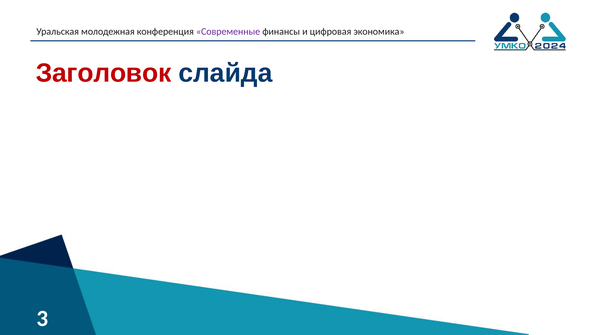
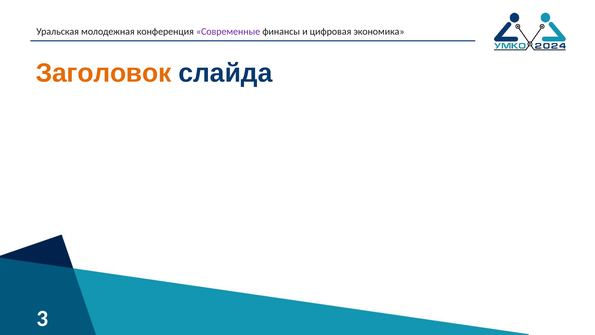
Заголовок colour: red -> orange
